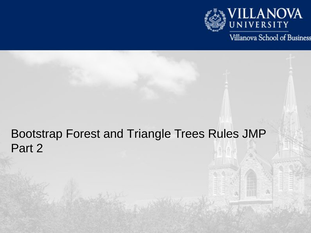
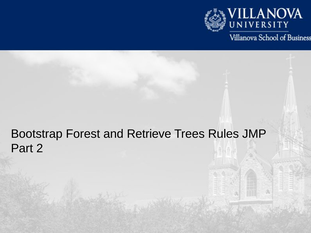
Triangle: Triangle -> Retrieve
